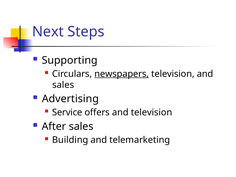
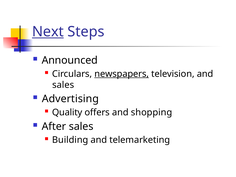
Next underline: none -> present
Supporting: Supporting -> Announced
Service: Service -> Quality
and television: television -> shopping
